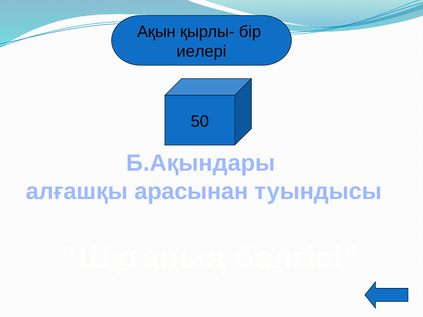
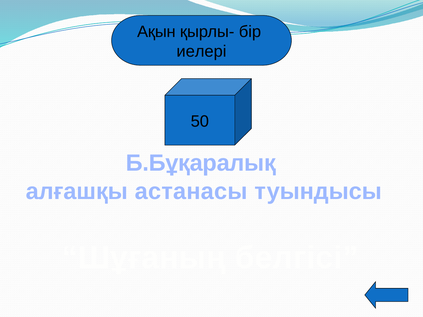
Б.Ақындары: Б.Ақындары -> Б.Бұқаралық
арасынан: арасынан -> астанасы
